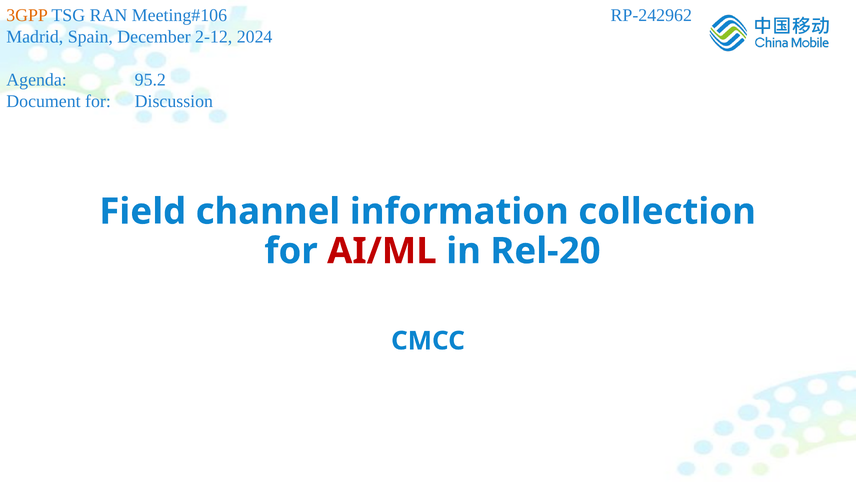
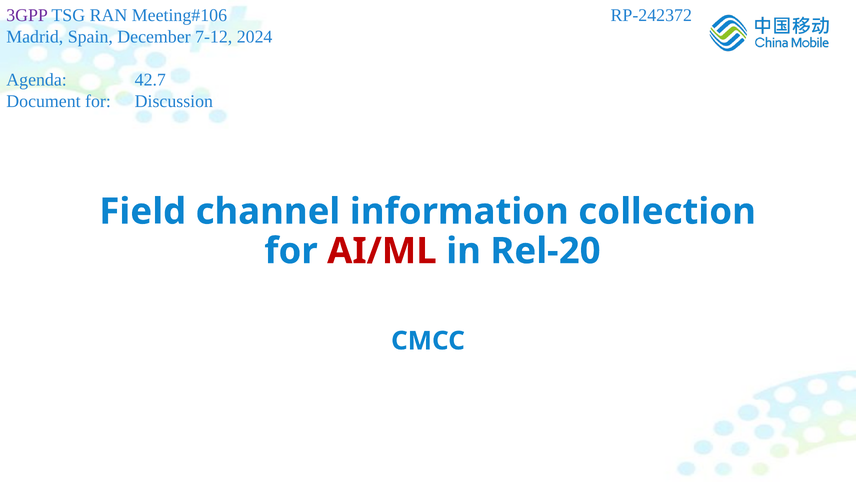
3GPP colour: orange -> purple
RP-242962: RP-242962 -> RP-242372
2-12: 2-12 -> 7-12
95.2: 95.2 -> 42.7
